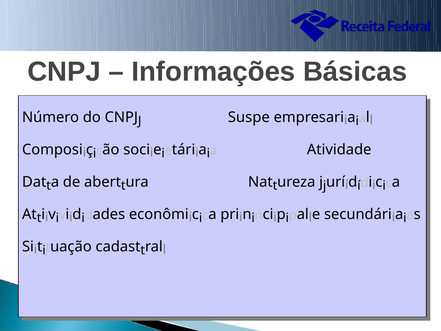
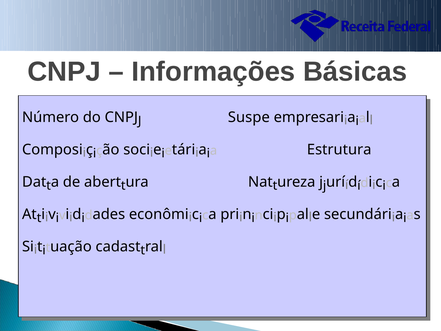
Atividade: Atividade -> Estrutura
